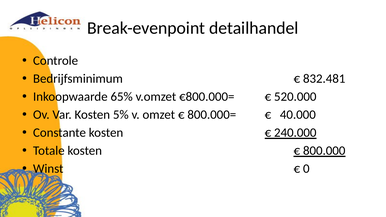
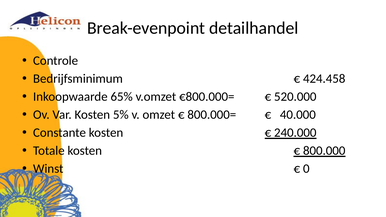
832.481: 832.481 -> 424.458
